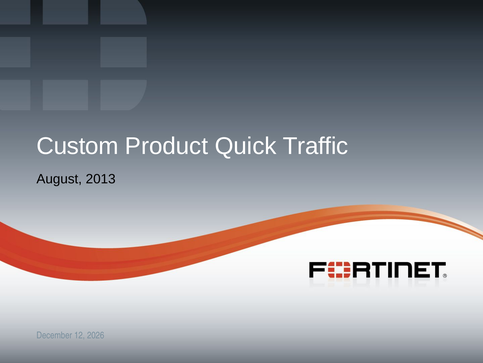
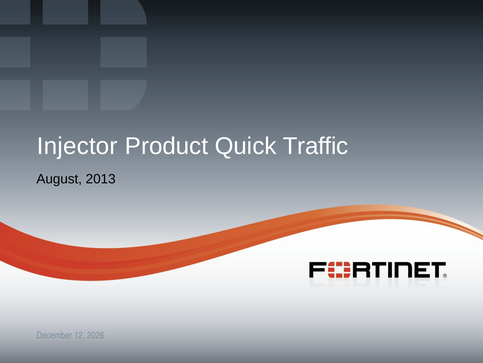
Custom: Custom -> Injector
